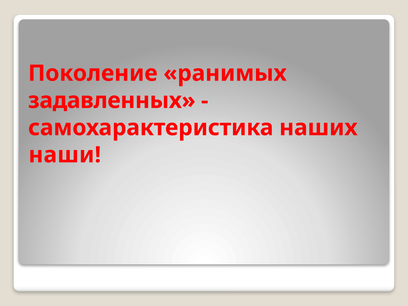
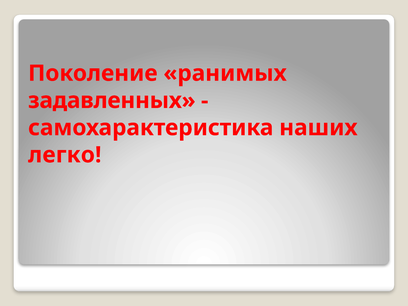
наши: наши -> легко
